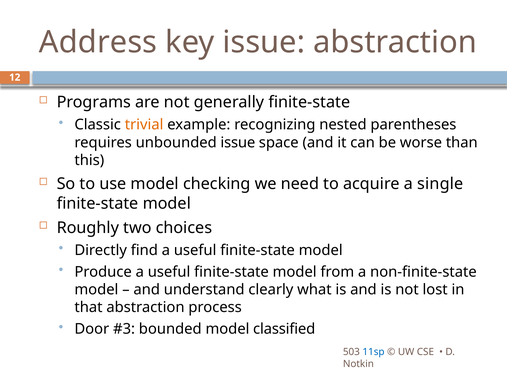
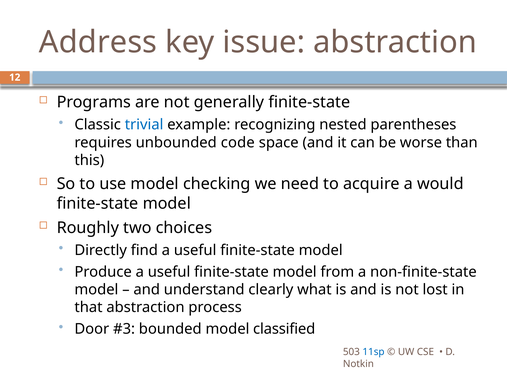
trivial colour: orange -> blue
unbounded issue: issue -> code
single: single -> would
